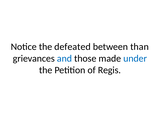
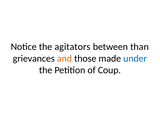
defeated: defeated -> agitators
and colour: blue -> orange
Regis: Regis -> Coup
